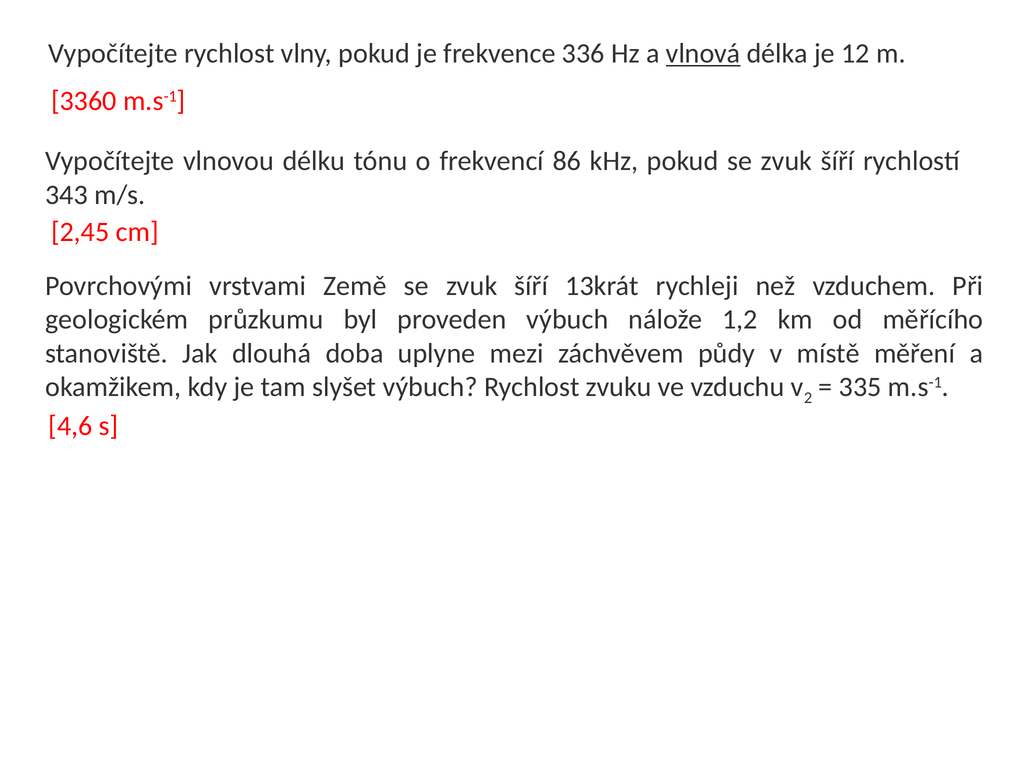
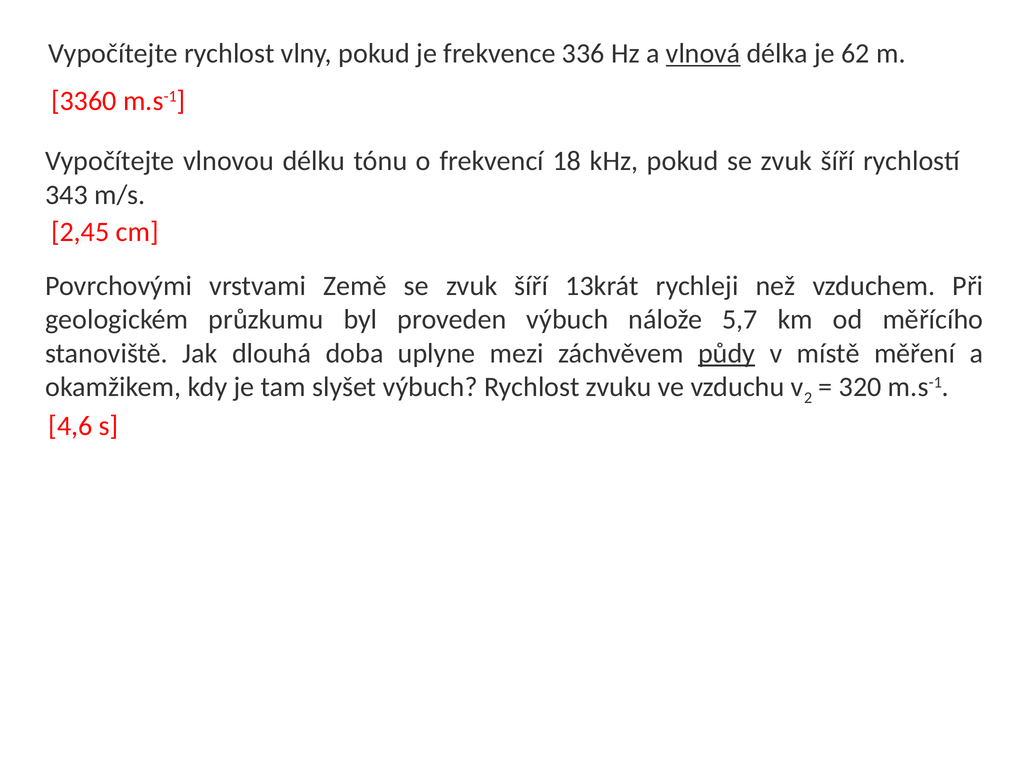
12: 12 -> 62
86: 86 -> 18
1,2: 1,2 -> 5,7
půdy underline: none -> present
335: 335 -> 320
